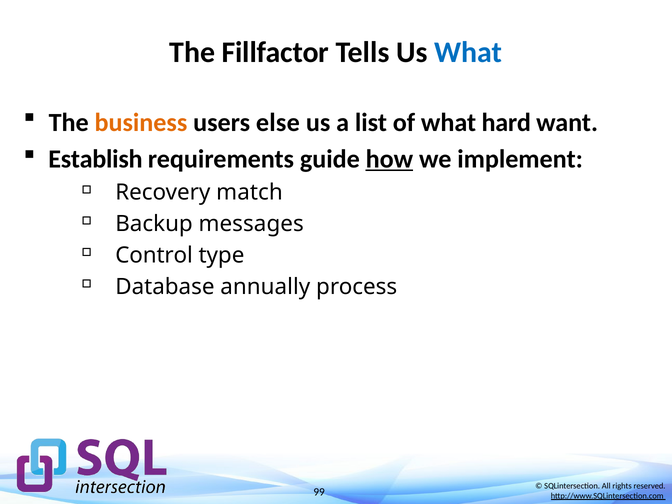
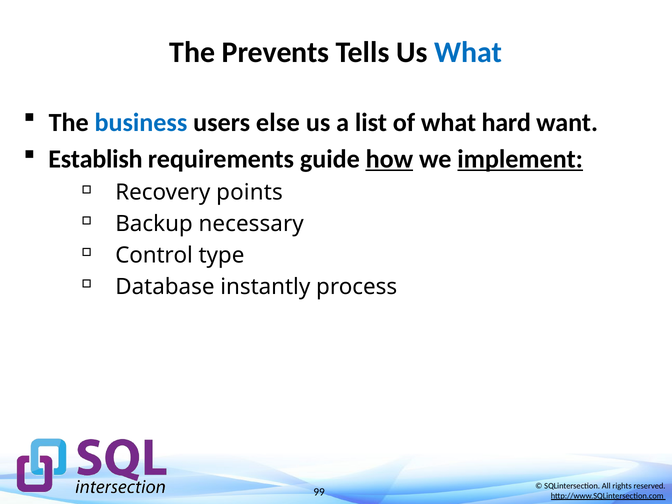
Fillfactor: Fillfactor -> Prevents
business colour: orange -> blue
implement underline: none -> present
match: match -> points
messages: messages -> necessary
annually: annually -> instantly
